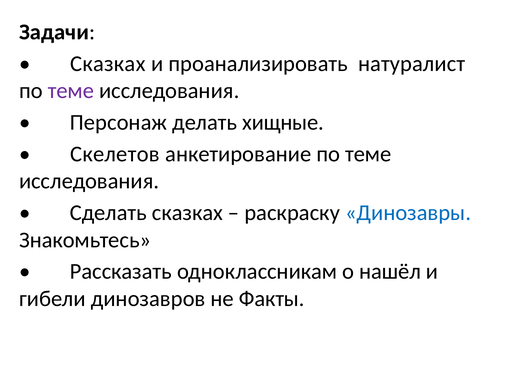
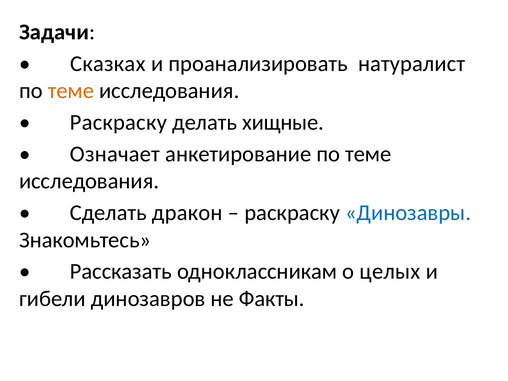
теме at (71, 91) colour: purple -> orange
Персонаж at (118, 122): Персонаж -> Раскраску
Скелетов: Скелетов -> Означает
Сделать сказках: сказках -> дракон
нашёл: нашёл -> целых
